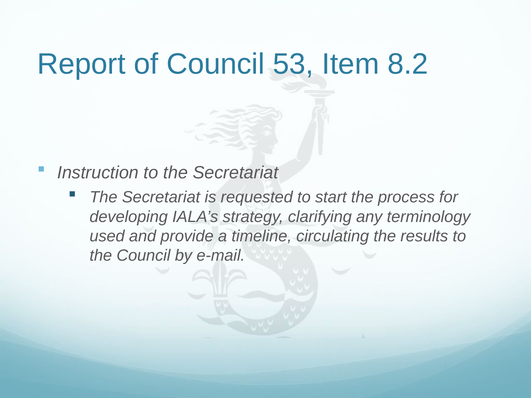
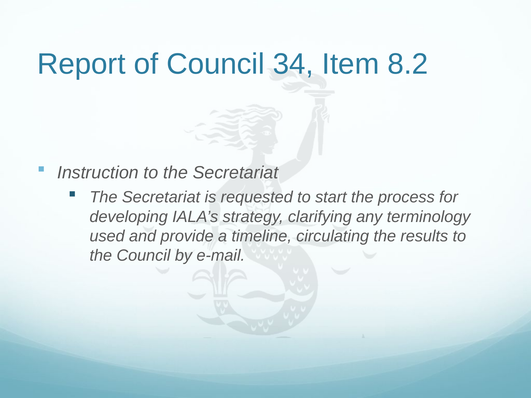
53: 53 -> 34
